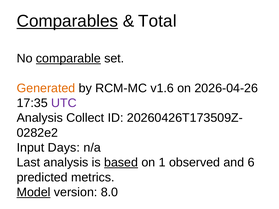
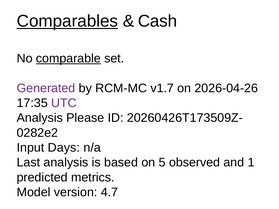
Total: Total -> Cash
Generated colour: orange -> purple
v1.6: v1.6 -> v1.7
Collect: Collect -> Please
based underline: present -> none
1: 1 -> 5
6: 6 -> 1
Model underline: present -> none
8.0: 8.0 -> 4.7
